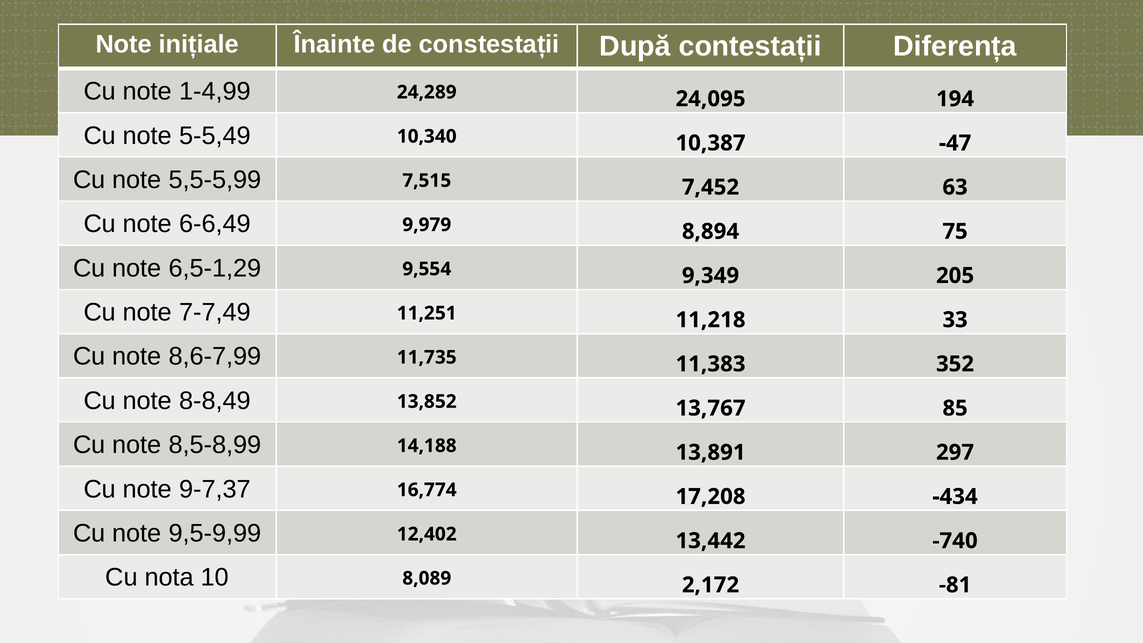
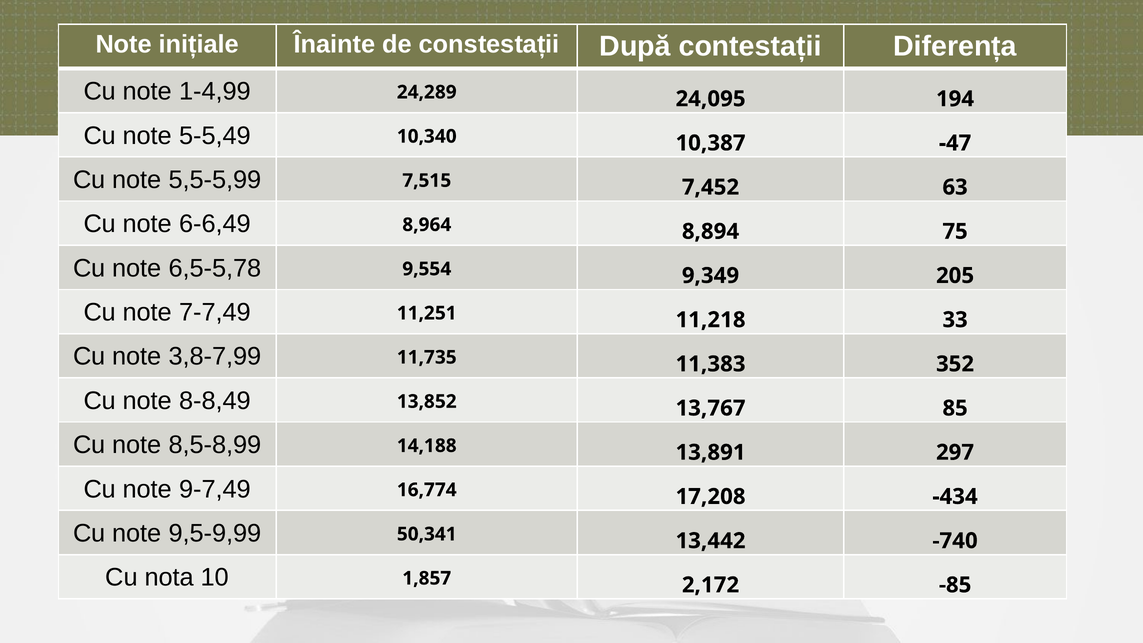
9,979: 9,979 -> 8,964
6,5-1,29: 6,5-1,29 -> 6,5-5,78
8,6-7,99: 8,6-7,99 -> 3,8-7,99
9-7,37: 9-7,37 -> 9-7,49
12,402: 12,402 -> 50,341
8,089: 8,089 -> 1,857
-81: -81 -> -85
